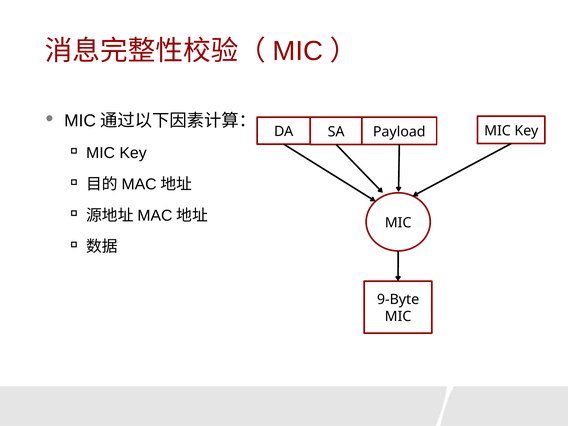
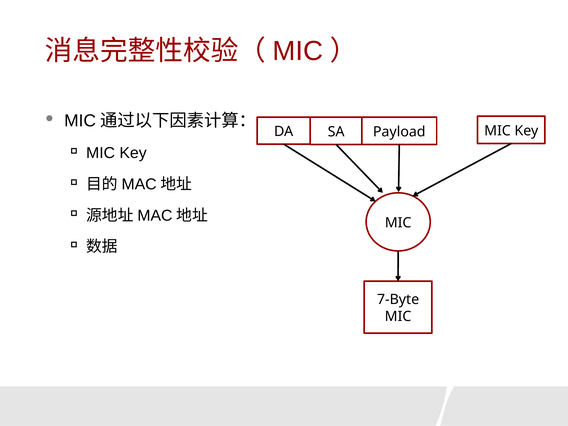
9-Byte: 9-Byte -> 7-Byte
